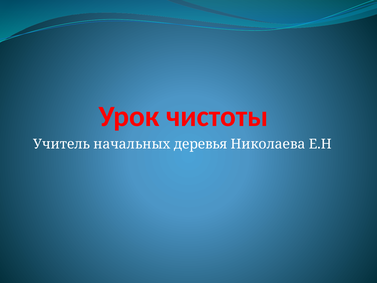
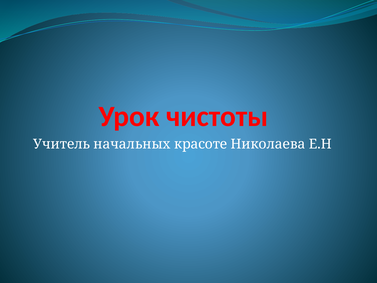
деревья: деревья -> красоте
